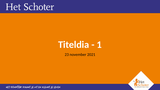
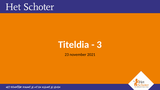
1: 1 -> 3
